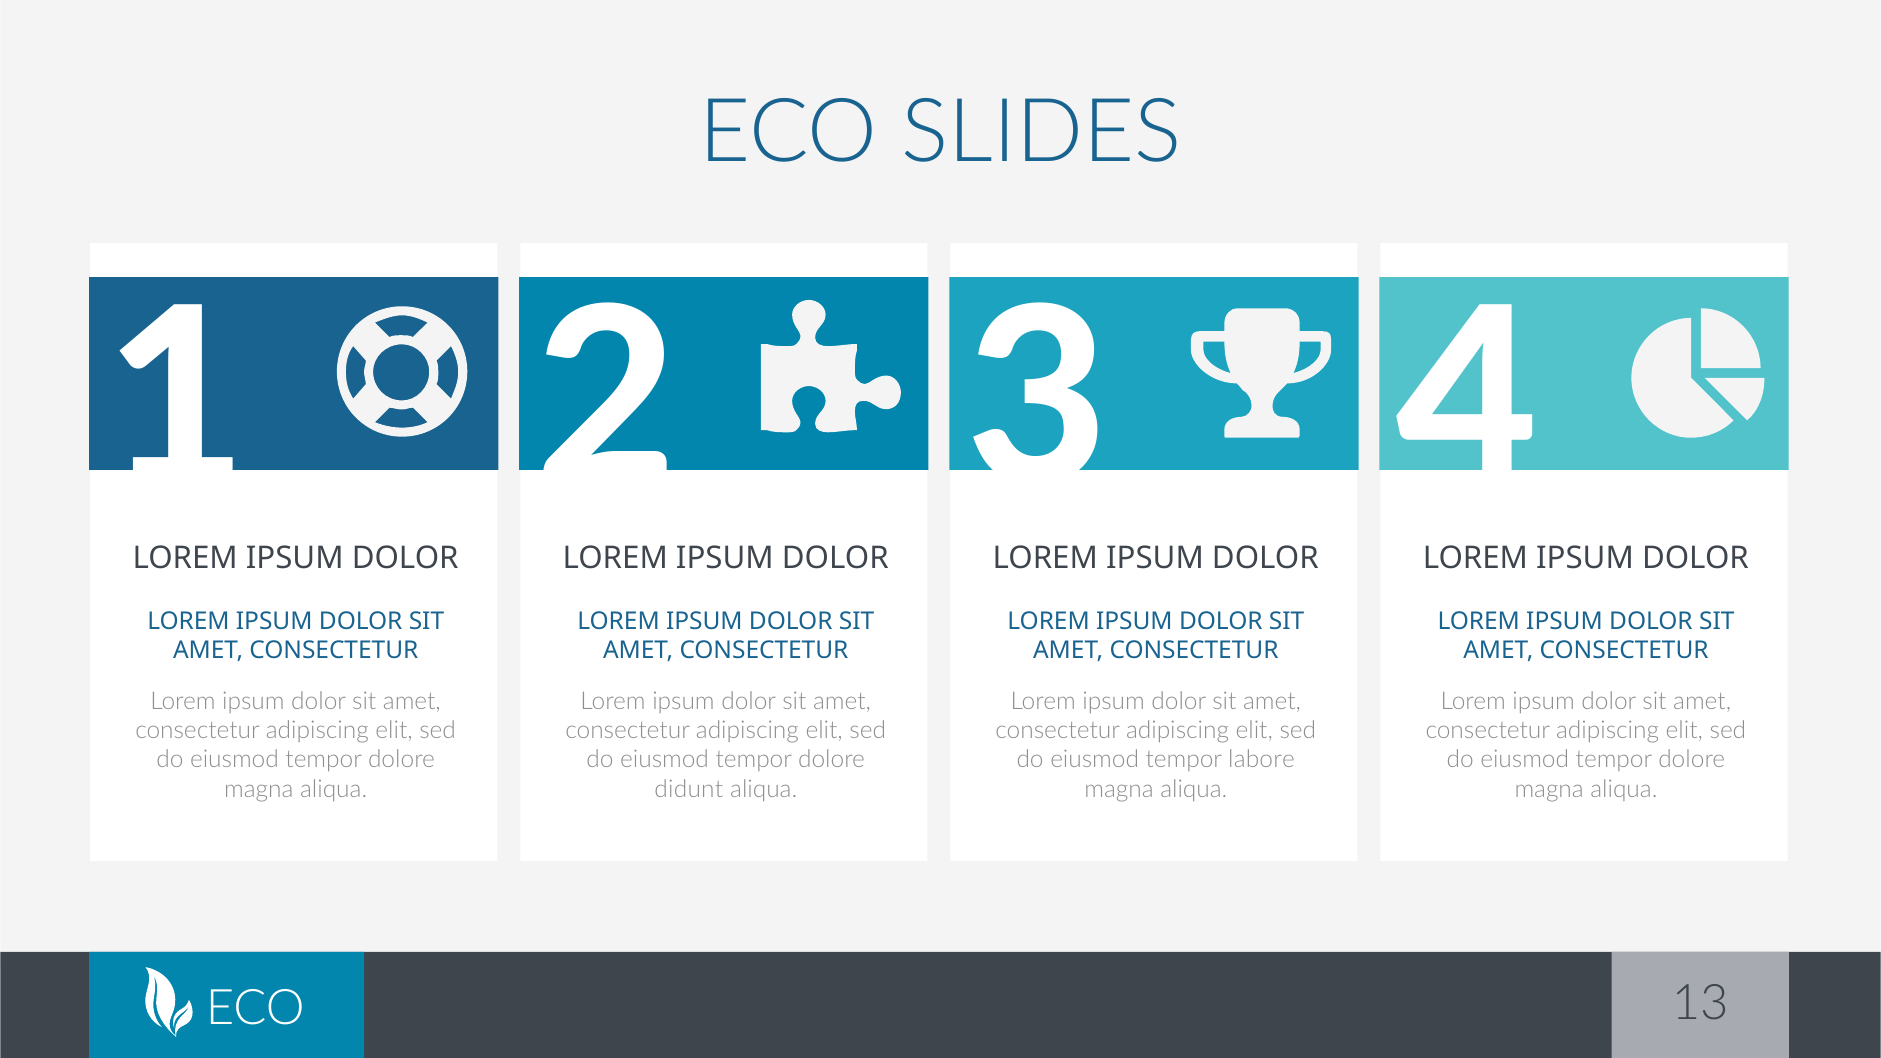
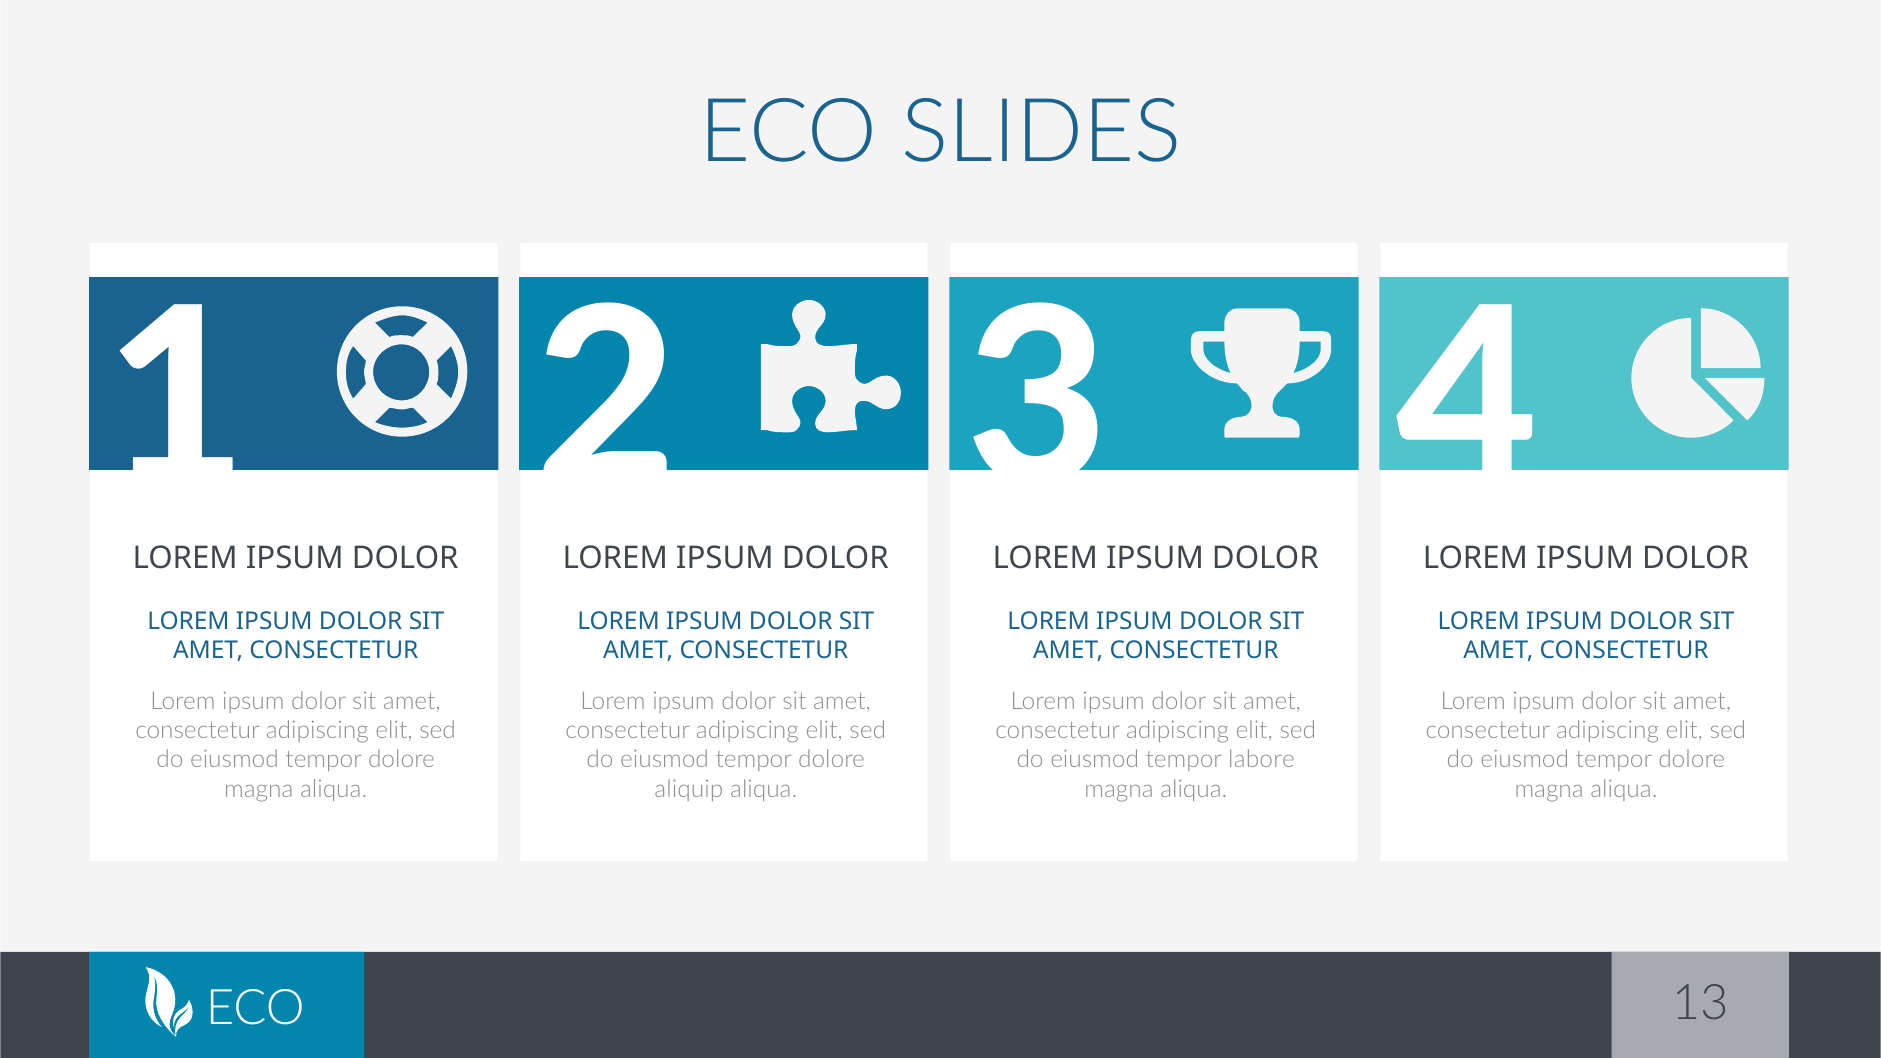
didunt: didunt -> aliquip
